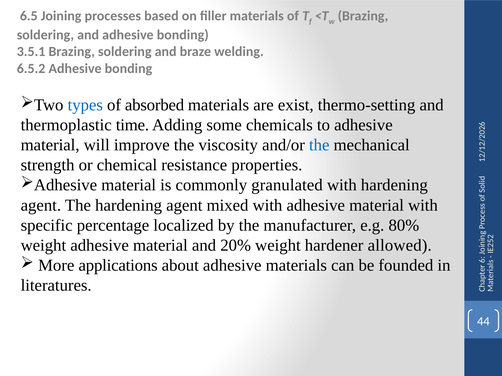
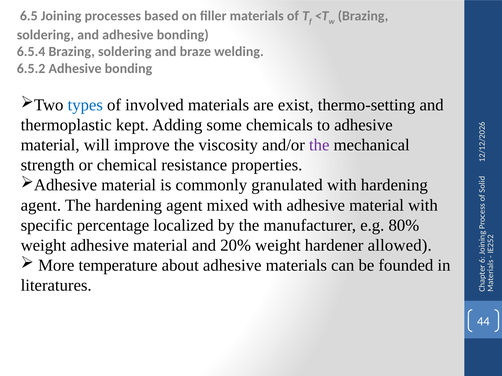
3.5.1: 3.5.1 -> 6.5.4
absorbed: absorbed -> involved
time: time -> kept
the at (319, 145) colour: blue -> purple
applications: applications -> temperature
